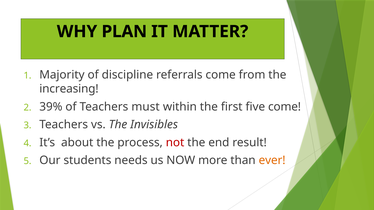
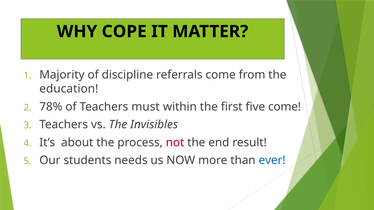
PLAN: PLAN -> COPE
increasing: increasing -> education
39%: 39% -> 78%
ever colour: orange -> blue
